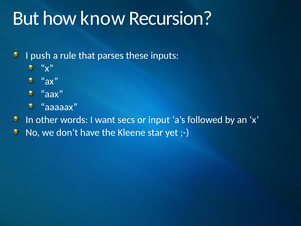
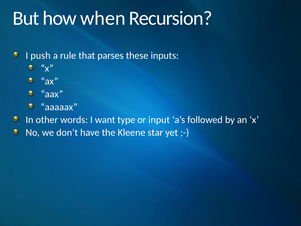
know: know -> when
secs: secs -> type
